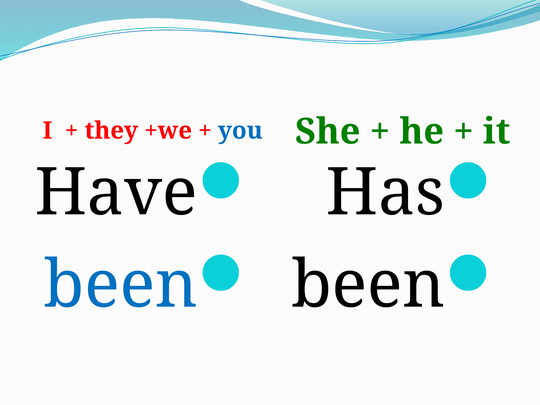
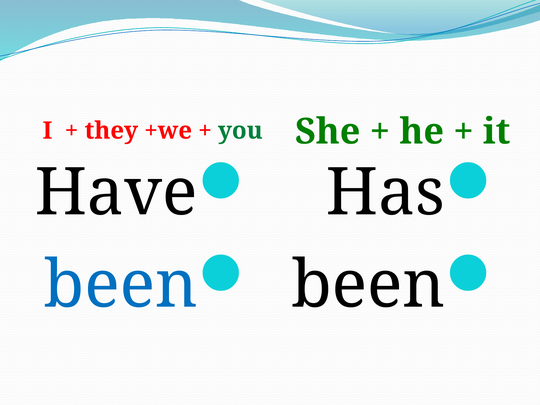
you colour: blue -> green
